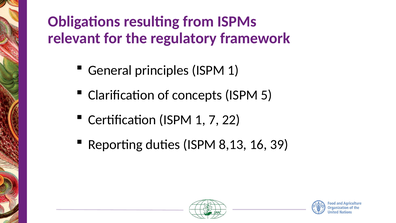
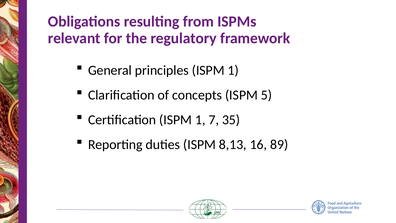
22: 22 -> 35
39: 39 -> 89
